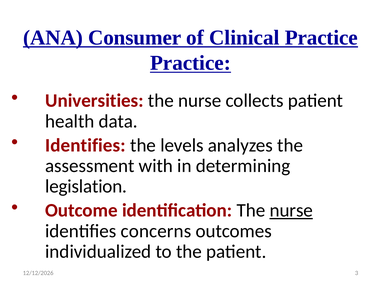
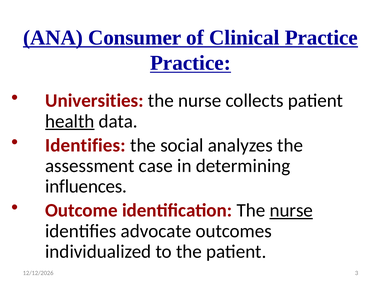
health underline: none -> present
levels: levels -> social
with: with -> case
legislation: legislation -> influences
concerns: concerns -> advocate
